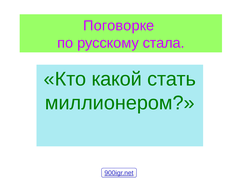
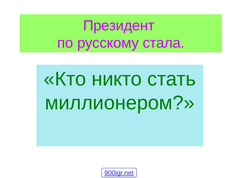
Поговорке: Поговорке -> Президент
какой: какой -> никто
